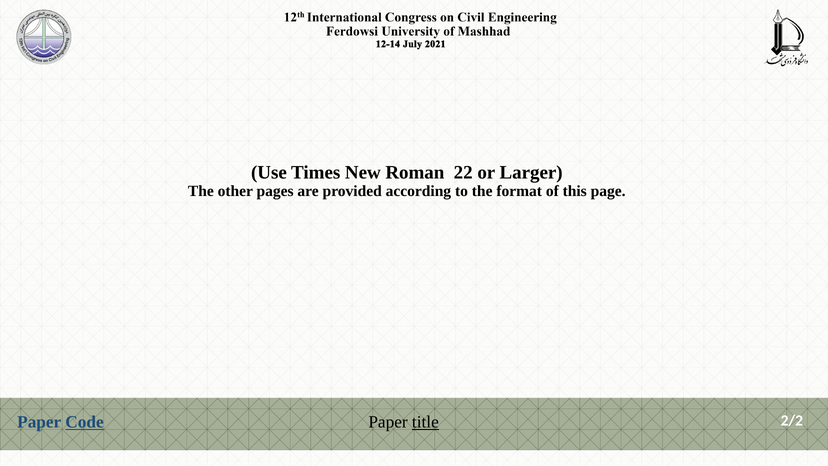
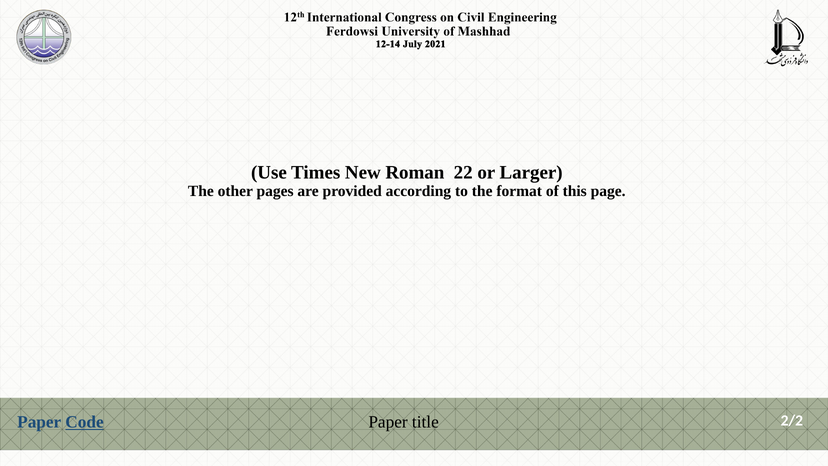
title underline: present -> none
